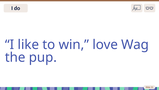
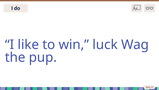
love: love -> luck
